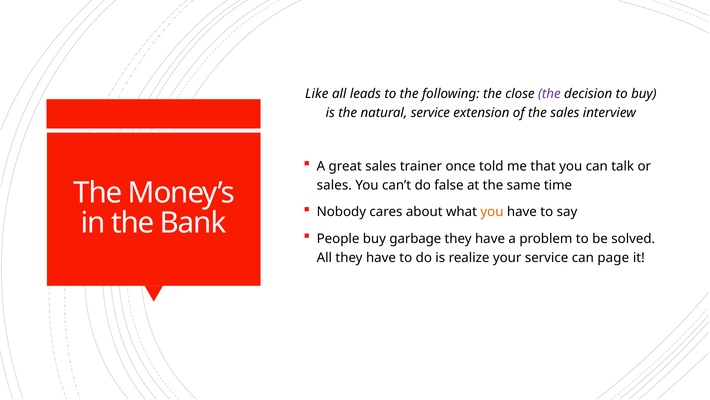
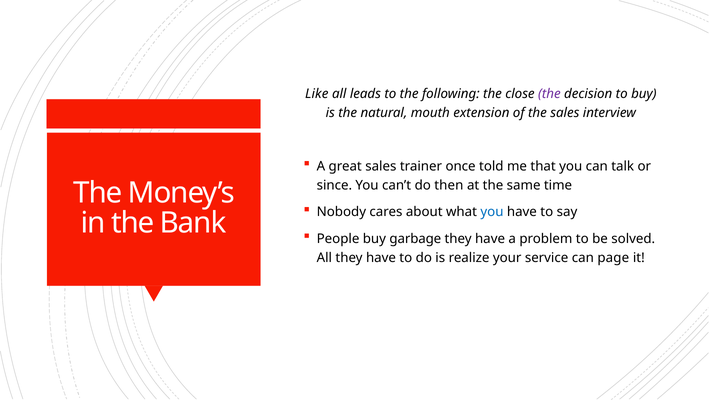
natural service: service -> mouth
sales at (334, 185): sales -> since
false: false -> then
you at (492, 212) colour: orange -> blue
